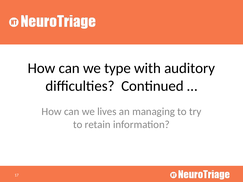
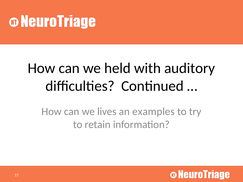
type: type -> held
managing: managing -> examples
